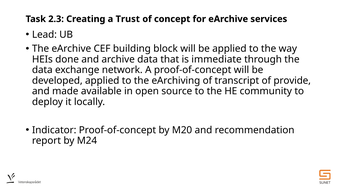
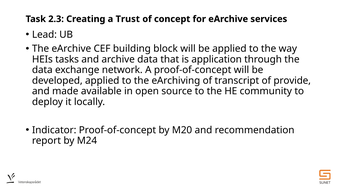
done: done -> tasks
immediate: immediate -> application
